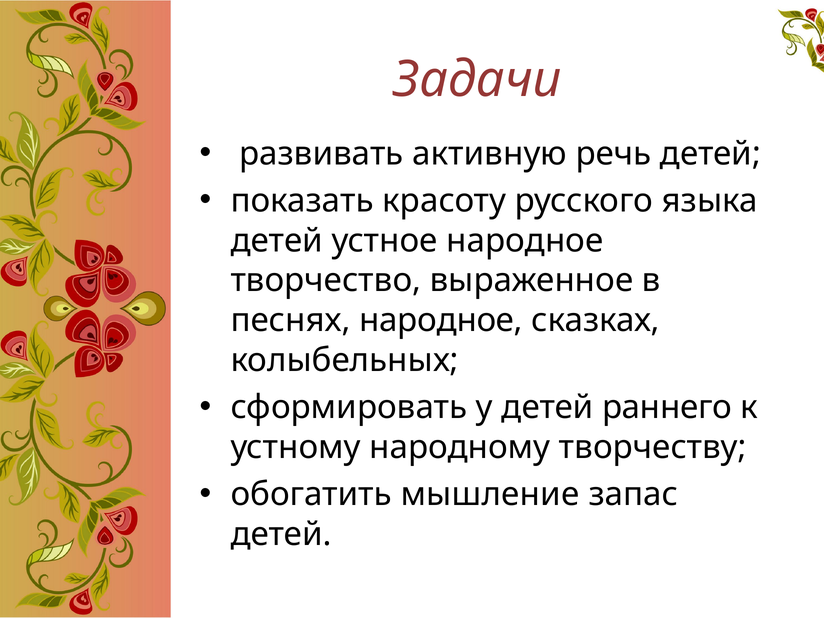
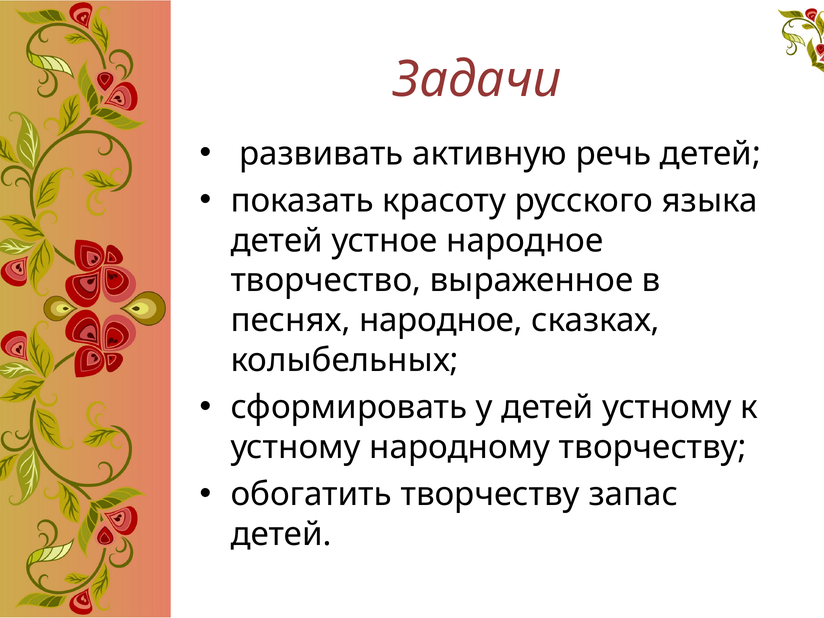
детей раннего: раннего -> устному
обогатить мышление: мышление -> творчеству
